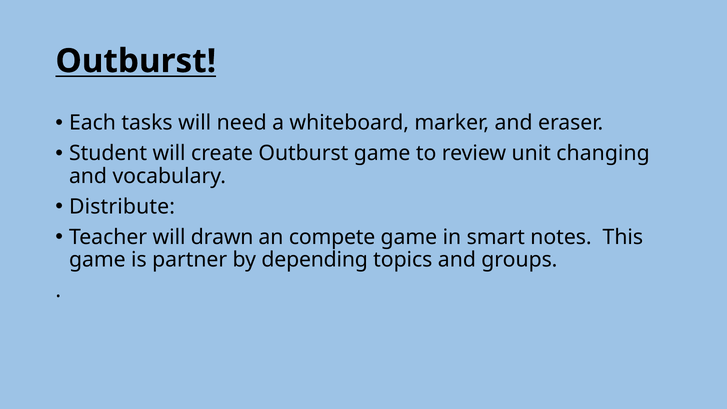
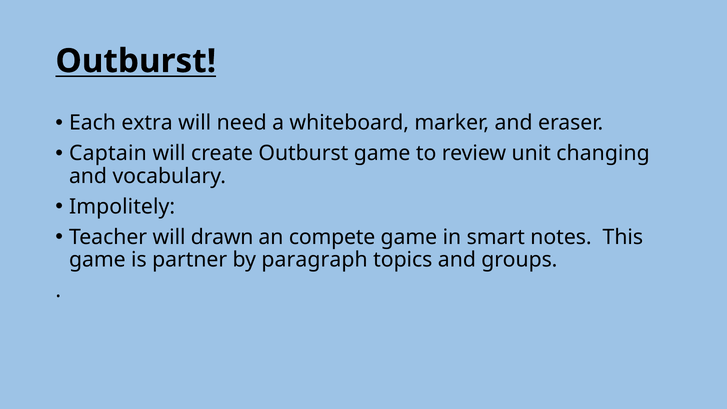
tasks: tasks -> extra
Student: Student -> Captain
Distribute: Distribute -> Impolitely
depending: depending -> paragraph
